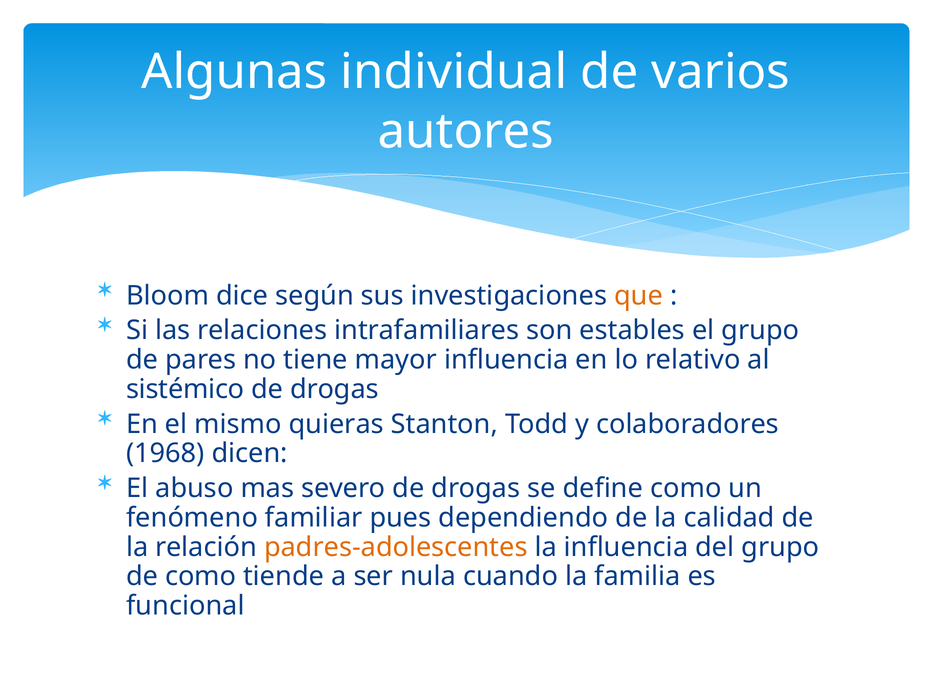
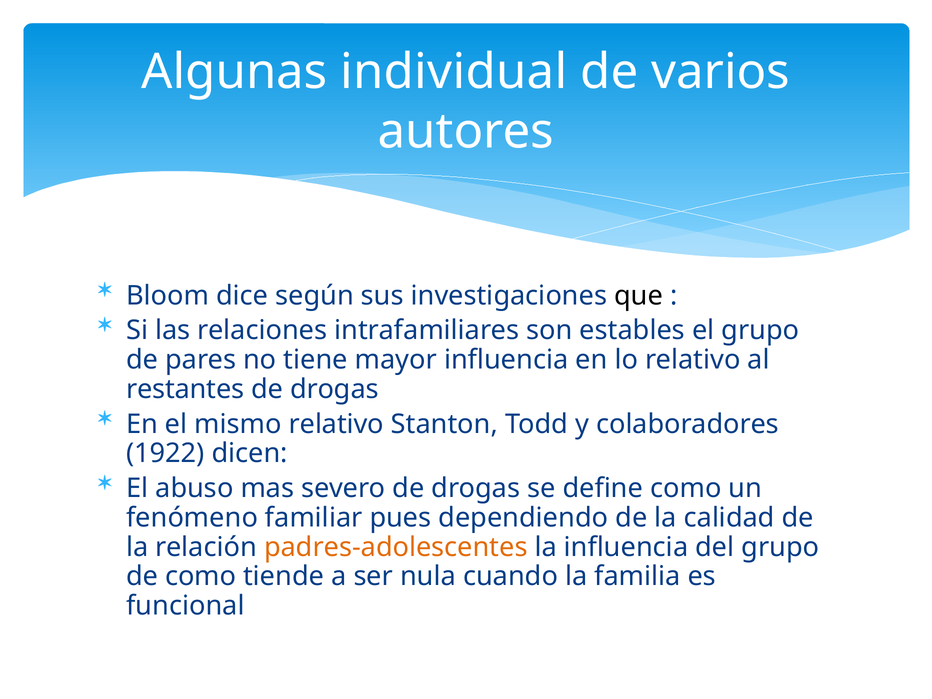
que colour: orange -> black
sistémico: sistémico -> restantes
mismo quieras: quieras -> relativo
1968: 1968 -> 1922
